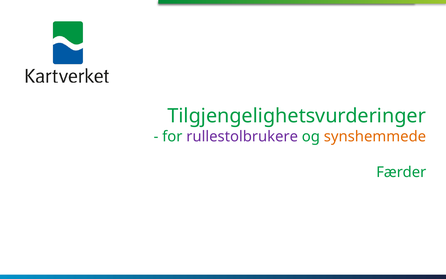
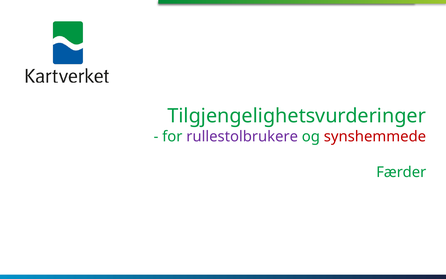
synshemmede colour: orange -> red
